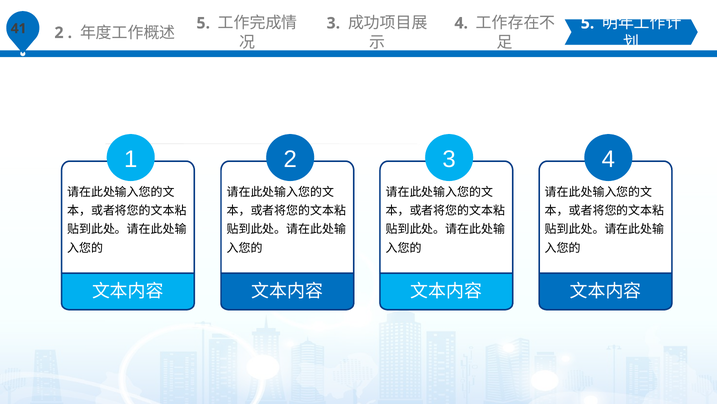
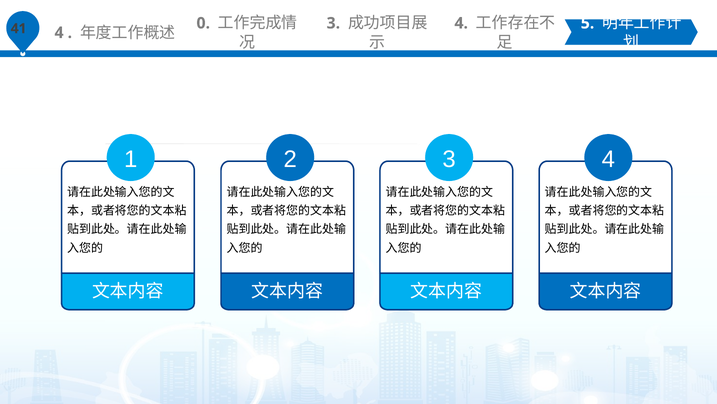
2 at (59, 33): 2 -> 4
5 at (203, 23): 5 -> 0
